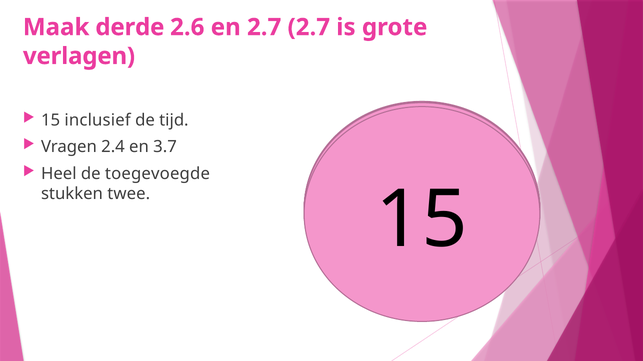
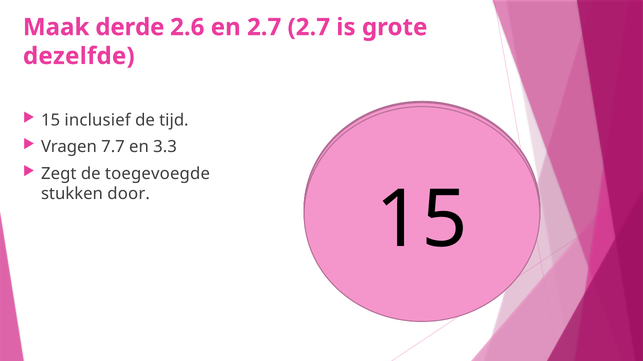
verlagen: verlagen -> dezelfde
2.4: 2.4 -> 7.7
3.7: 3.7 -> 3.3
Heel: Heel -> Zegt
twee: twee -> door
